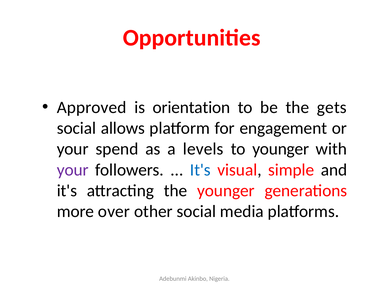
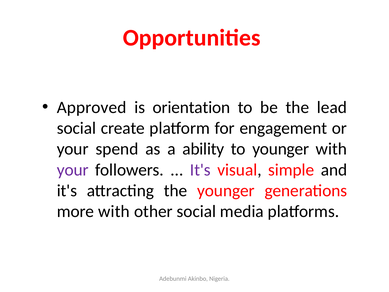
gets: gets -> lead
allows: allows -> create
levels: levels -> ability
It's at (200, 170) colour: blue -> purple
more over: over -> with
